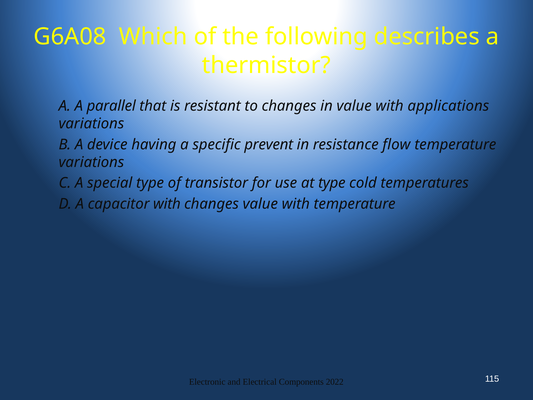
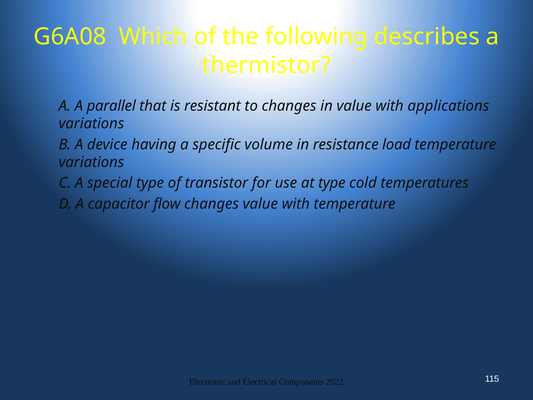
prevent: prevent -> volume
flow: flow -> load
capacitor with: with -> flow
